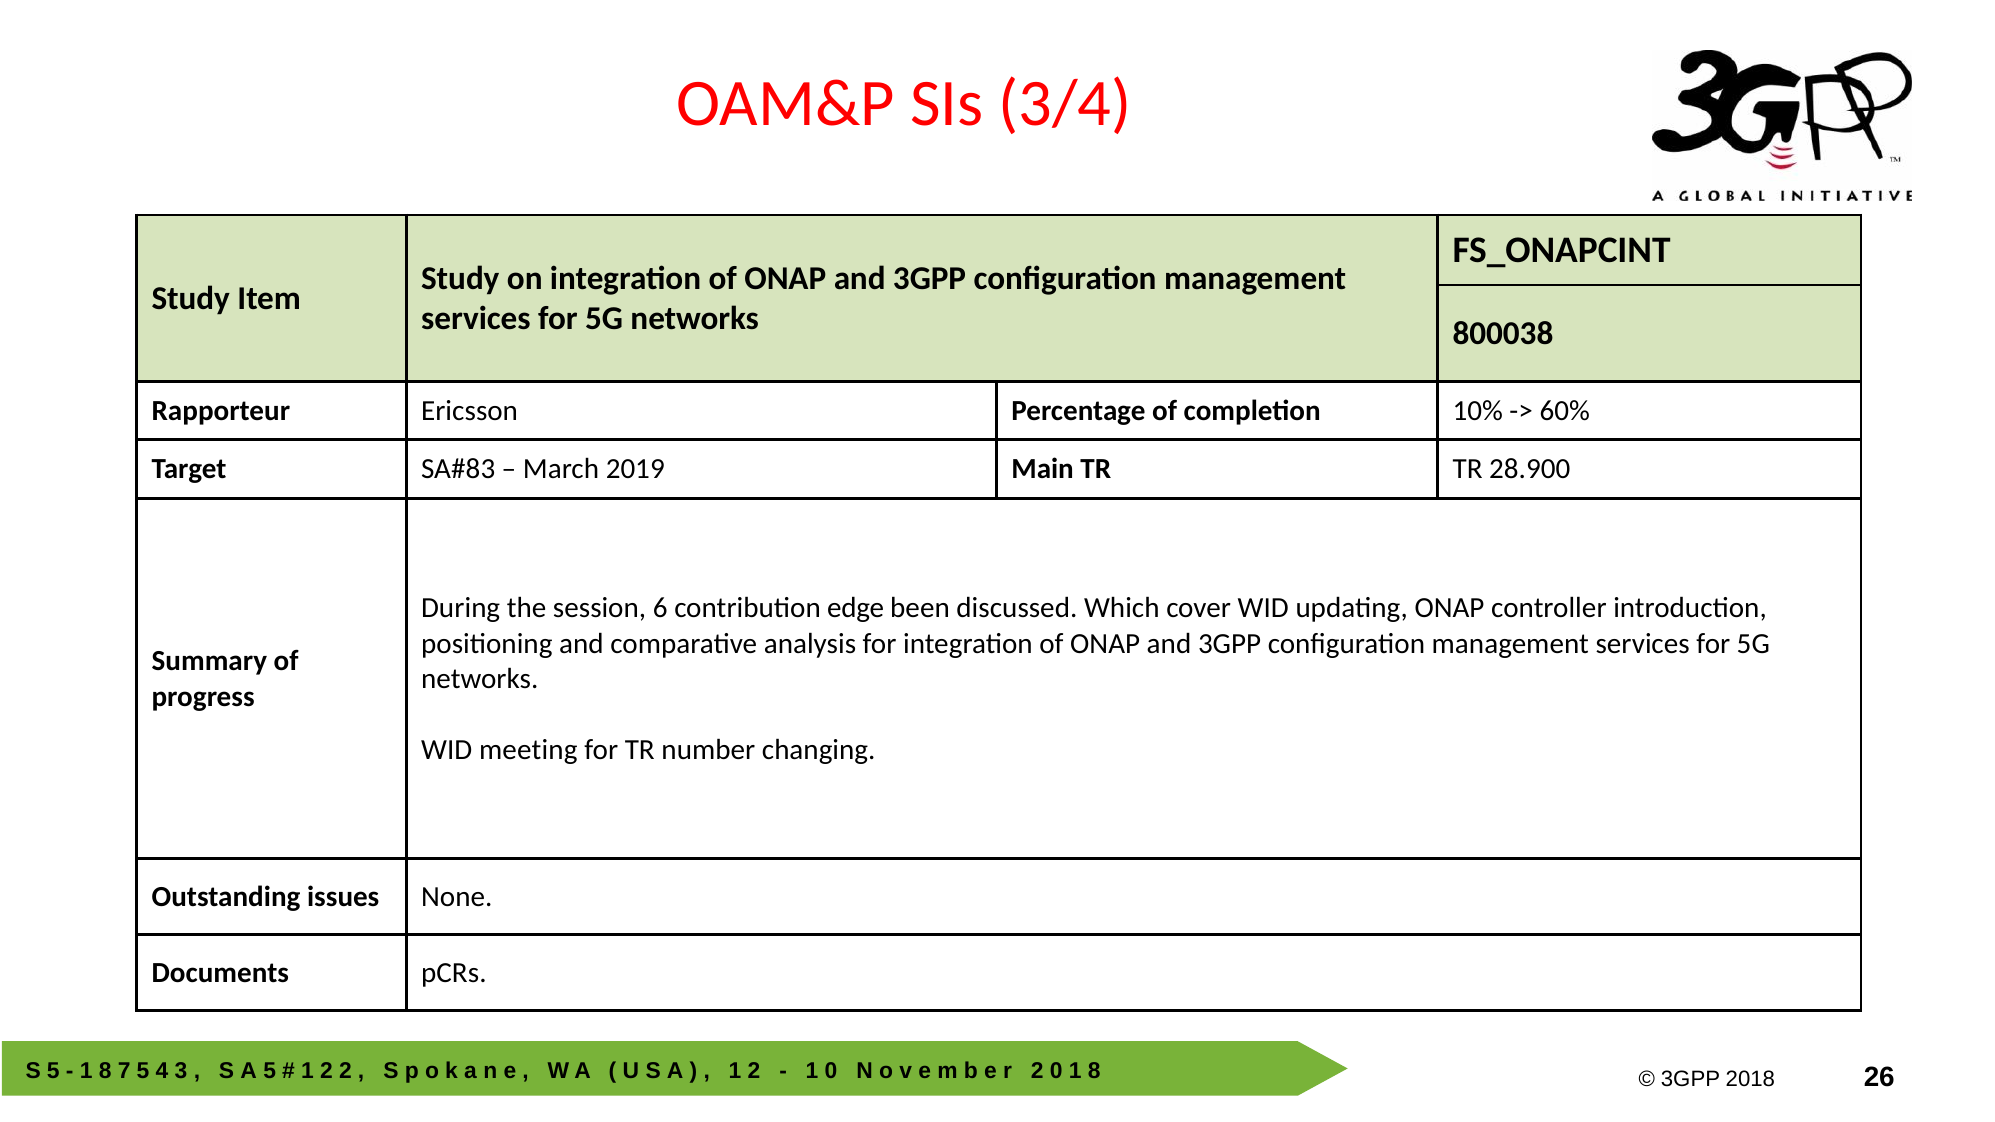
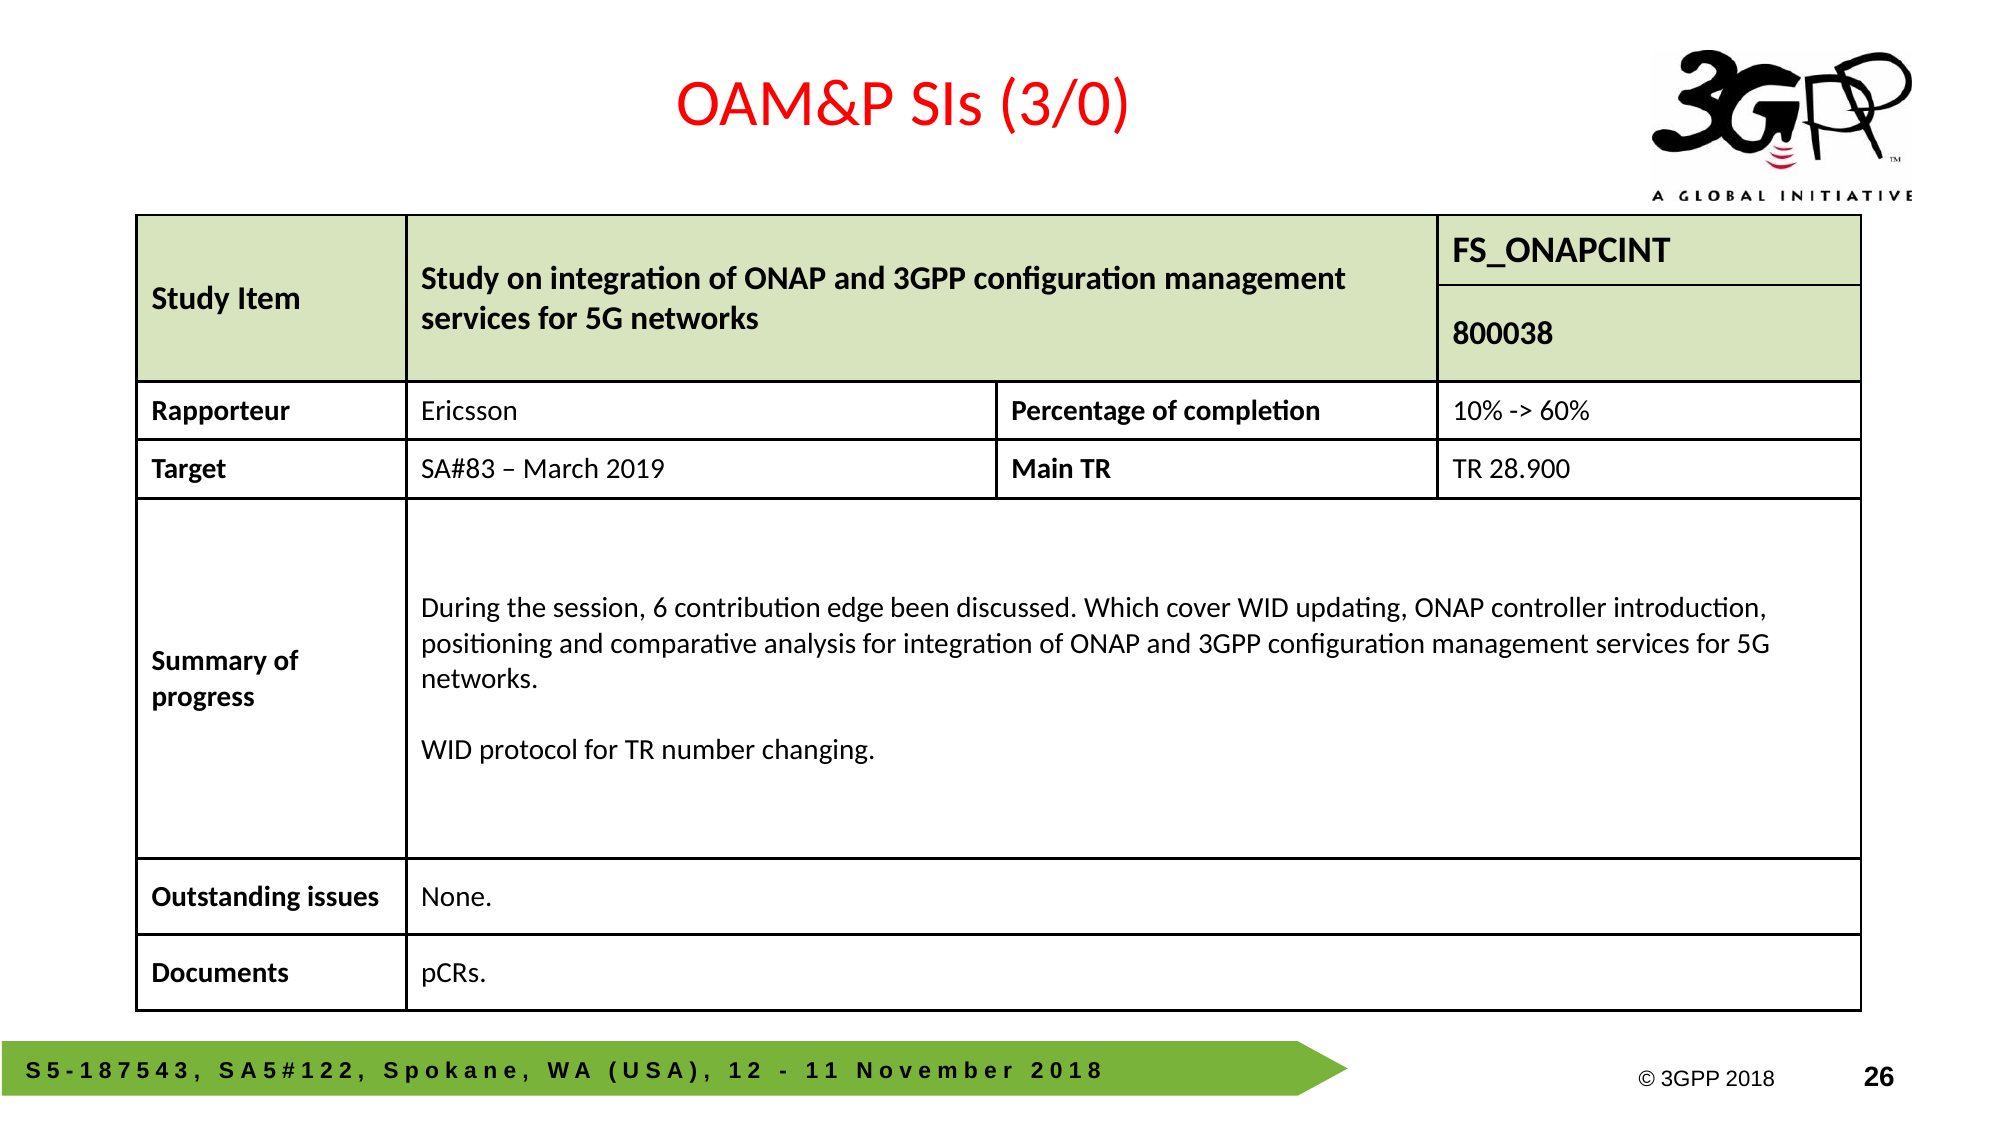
3/4: 3/4 -> 3/0
meeting: meeting -> protocol
0 at (831, 1072): 0 -> 1
